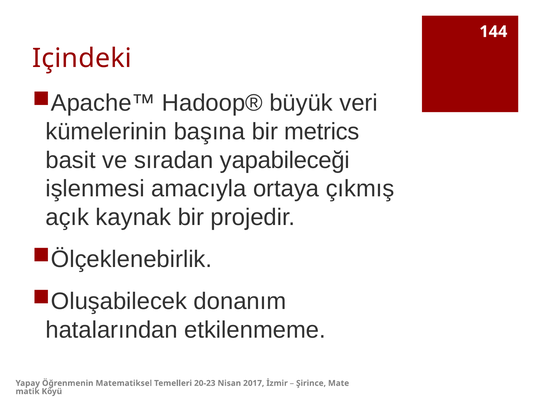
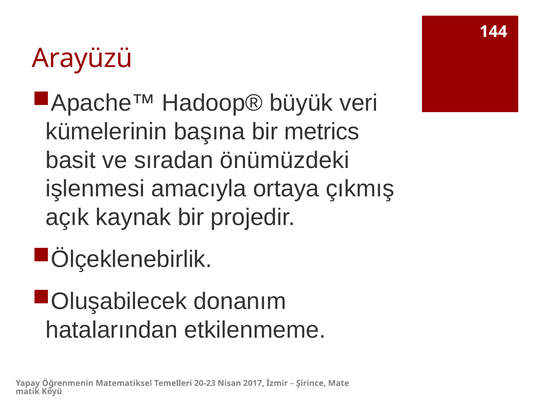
Içindeki: Içindeki -> Arayüzü
yapabileceği: yapabileceği -> önümüzdeki
